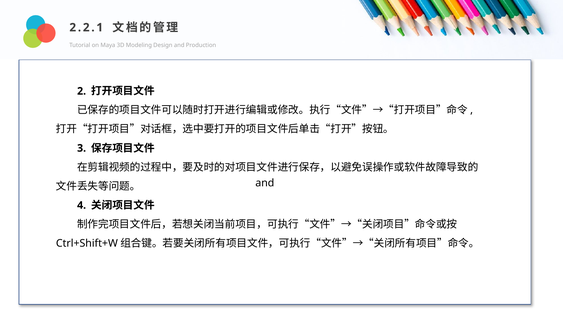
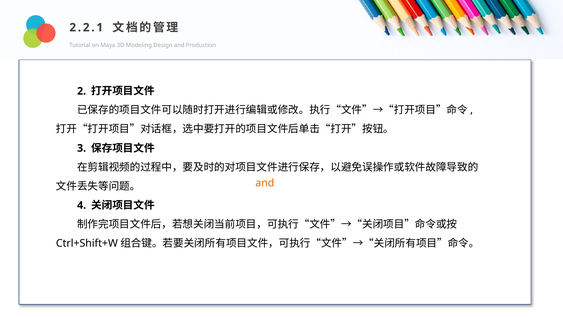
and at (265, 183) colour: black -> orange
